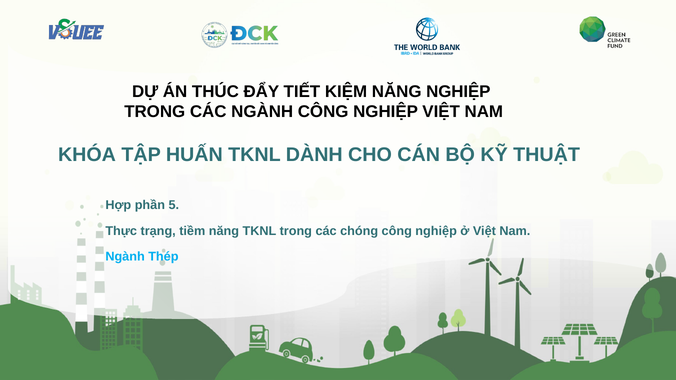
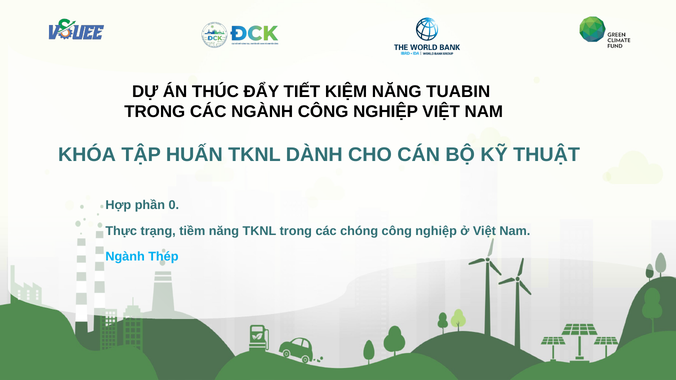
NĂNG NGHIỆP: NGHIỆP -> TUABIN
5: 5 -> 0
